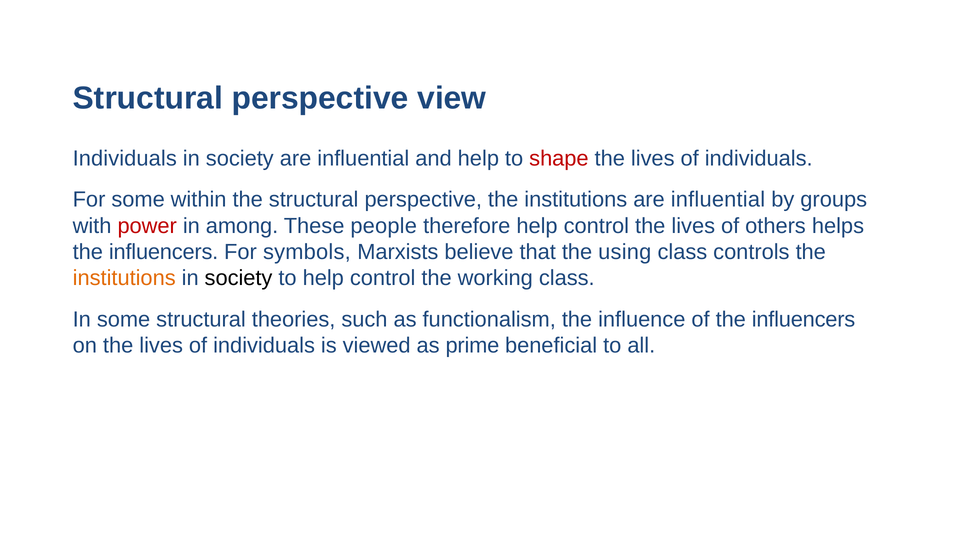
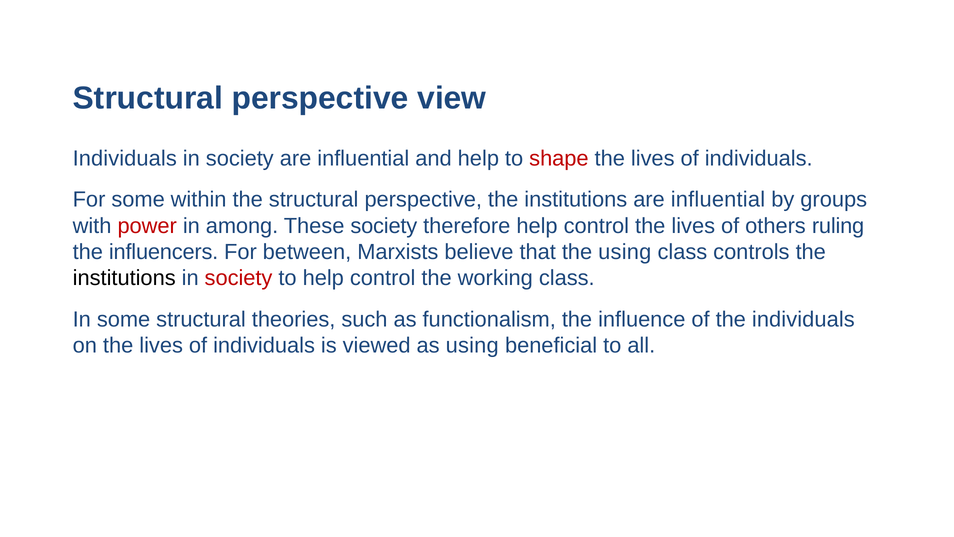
These people: people -> society
helps: helps -> ruling
symbols: symbols -> between
institutions at (124, 278) colour: orange -> black
society at (239, 278) colour: black -> red
of the influencers: influencers -> individuals
as prime: prime -> using
